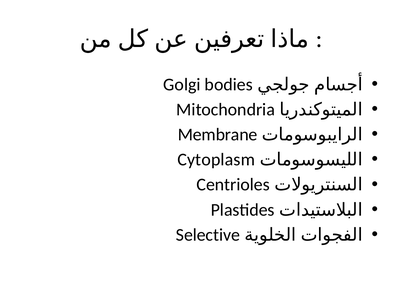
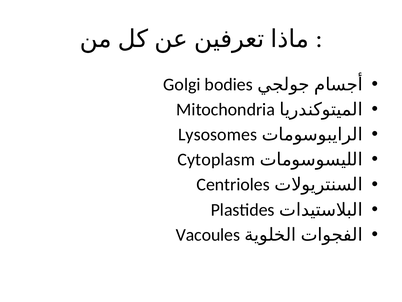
Membrane: Membrane -> Lysosomes
Selective: Selective -> Vacoules
